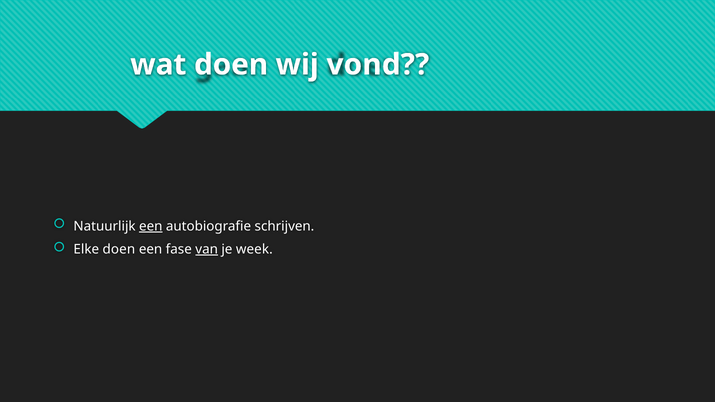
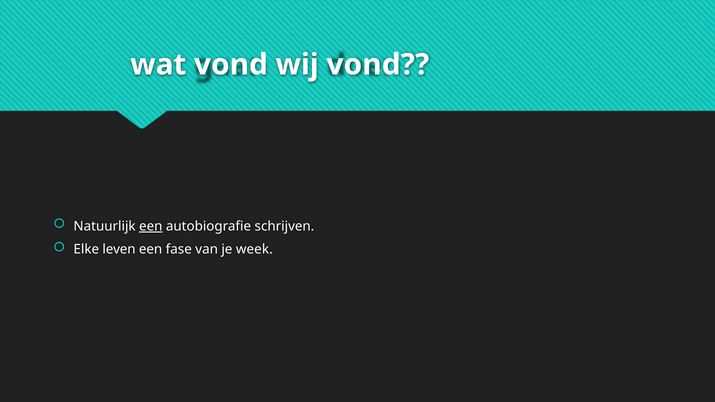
wat doen: doen -> vond
Elke doen: doen -> leven
van underline: present -> none
